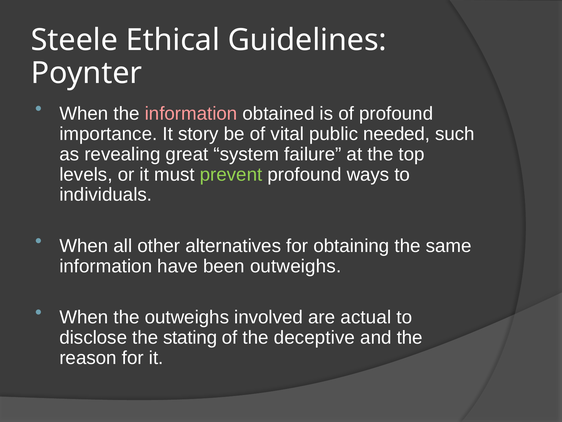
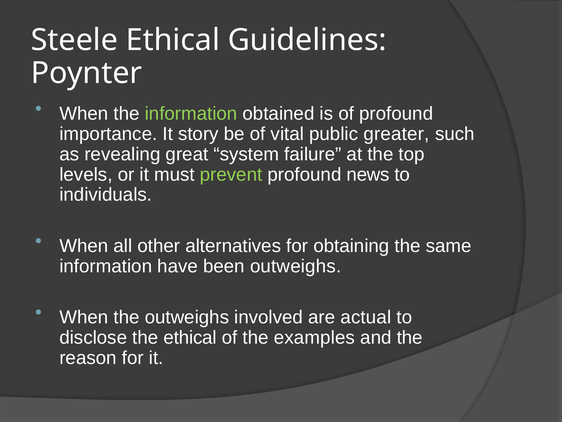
information at (191, 114) colour: pink -> light green
needed: needed -> greater
ways: ways -> news
the stating: stating -> ethical
deceptive: deceptive -> examples
